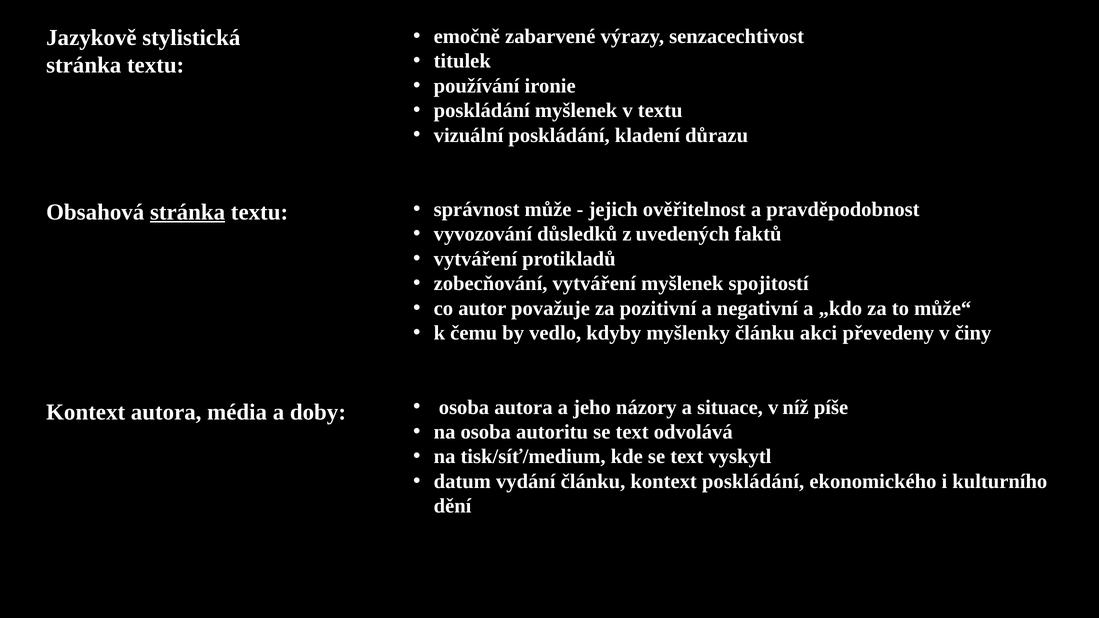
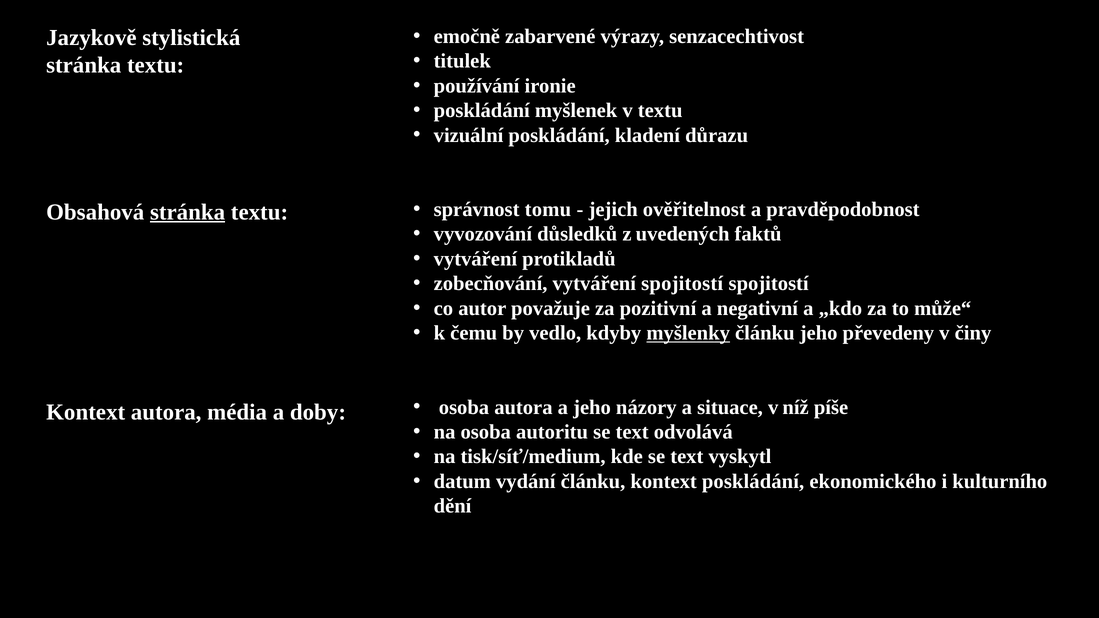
může: může -> tomu
vytváření myšlenek: myšlenek -> spojitostí
myšlenky underline: none -> present
článku akci: akci -> jeho
